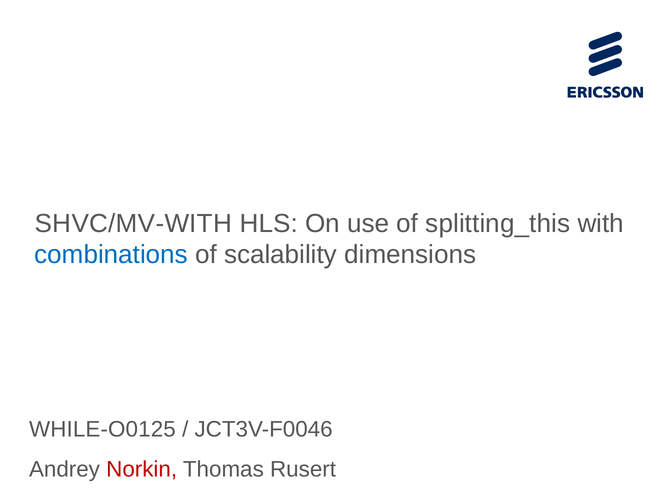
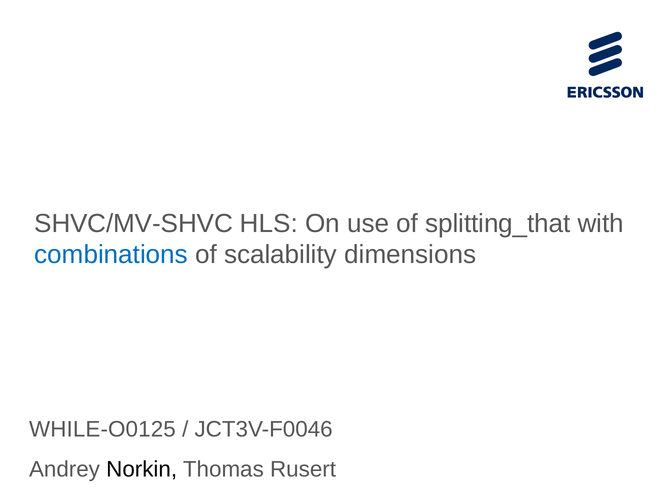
SHVC/MV-WITH: SHVC/MV-WITH -> SHVC/MV-SHVC
splitting_this: splitting_this -> splitting_that
Norkin colour: red -> black
